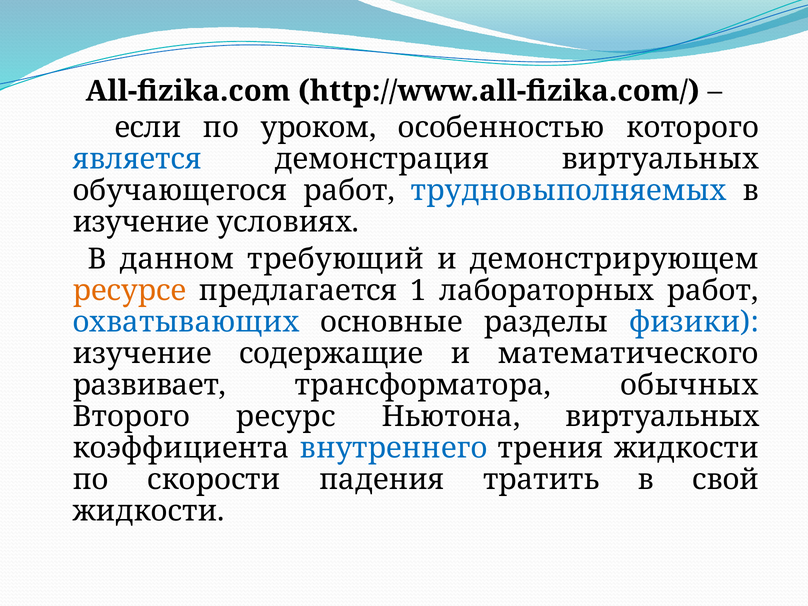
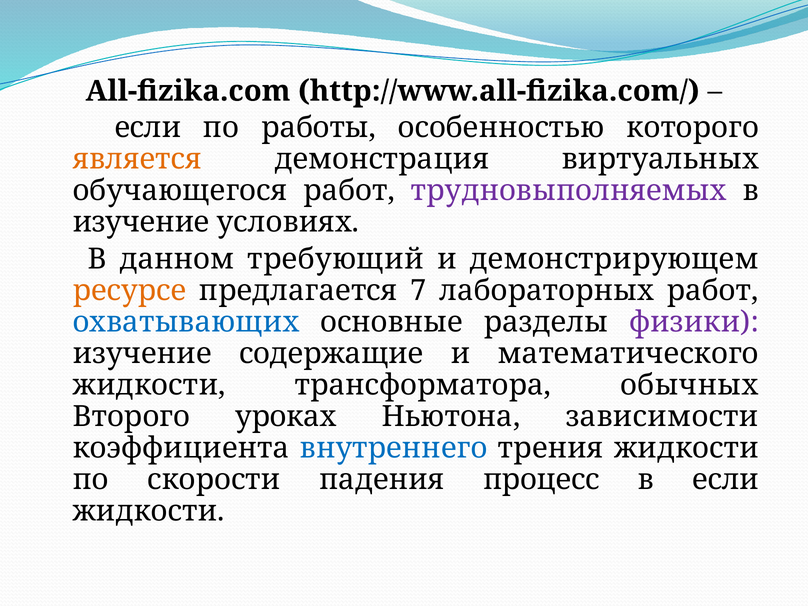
уроком: уроком -> работы
является colour: blue -> orange
трудновыполняемых colour: blue -> purple
1: 1 -> 7
физики colour: blue -> purple
развивает at (149, 385): развивает -> жидкости
ресурс: ресурс -> уроках
Ньютона виртуальных: виртуальных -> зависимости
тратить: тратить -> процесс
в свой: свой -> если
